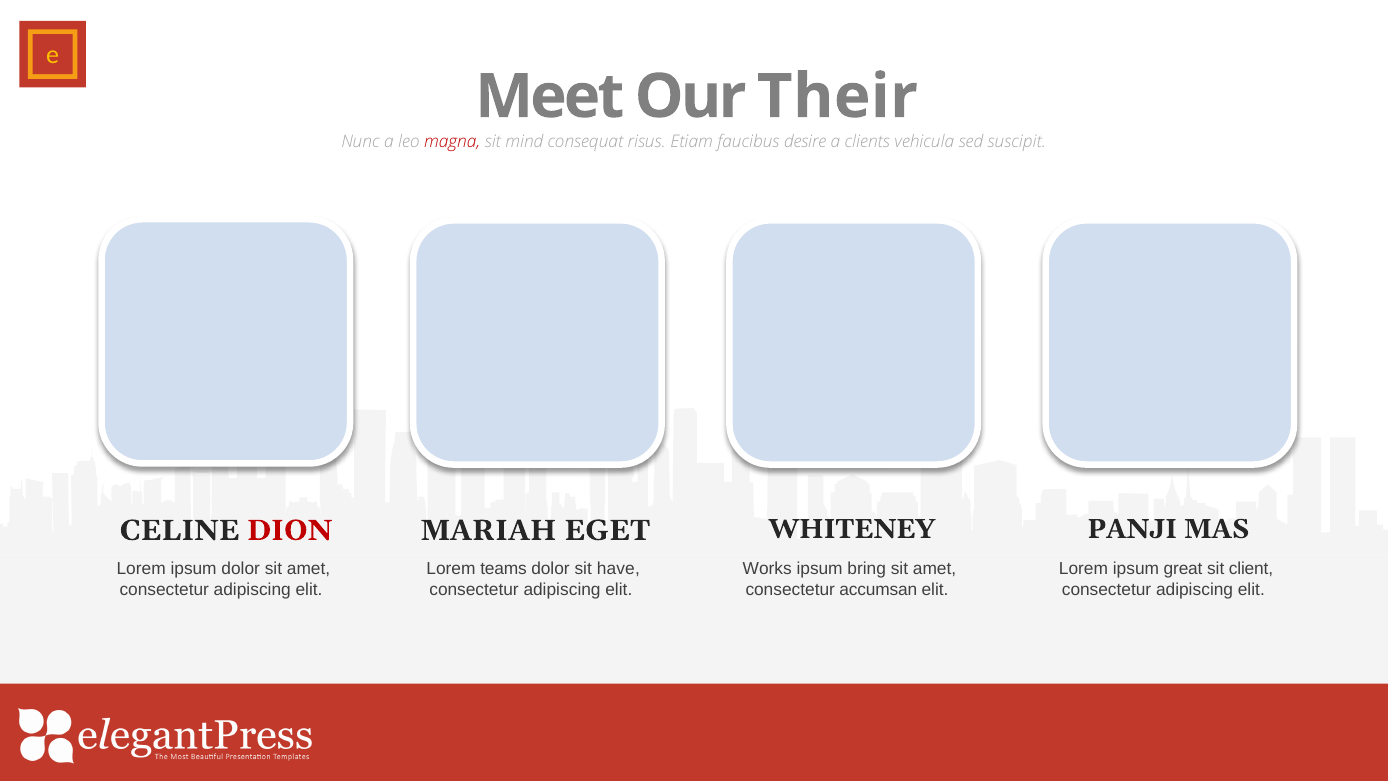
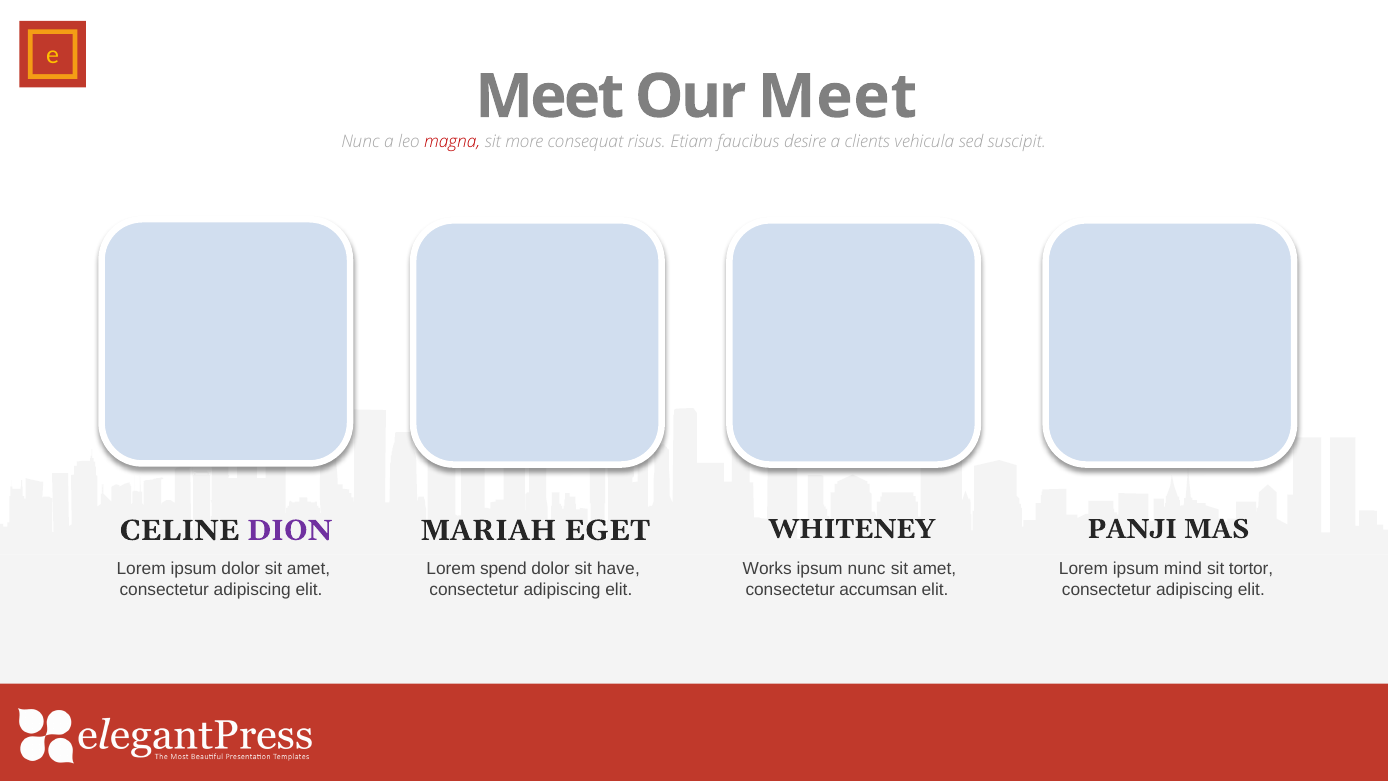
Our Their: Their -> Meet
mind: mind -> more
DION colour: red -> purple
teams: teams -> spend
ipsum bring: bring -> nunc
great: great -> mind
client: client -> tortor
